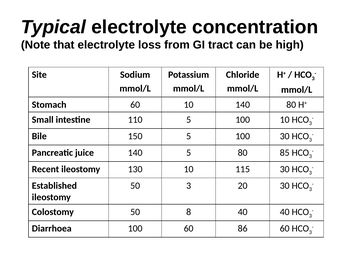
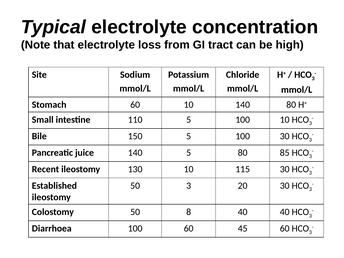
86: 86 -> 45
